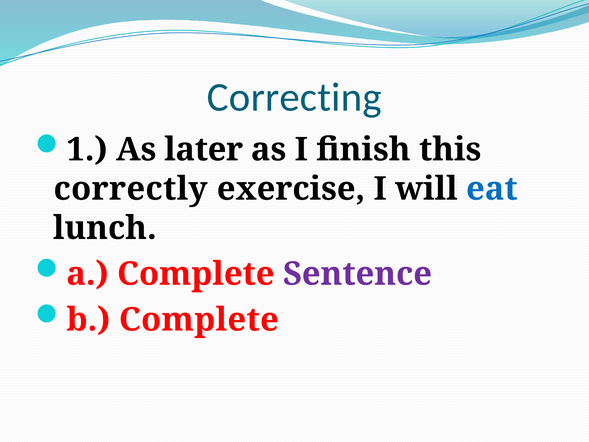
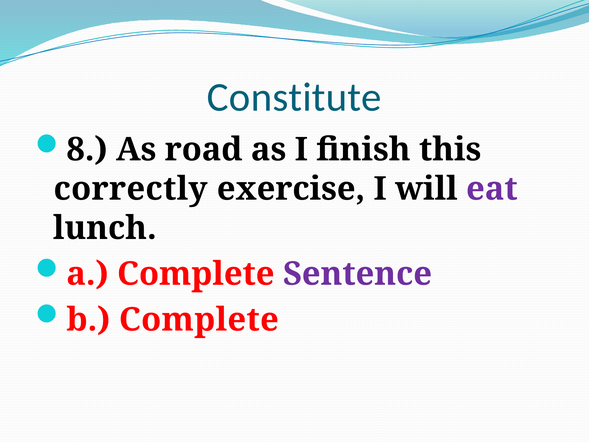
Correcting: Correcting -> Constitute
1: 1 -> 8
later: later -> road
eat colour: blue -> purple
